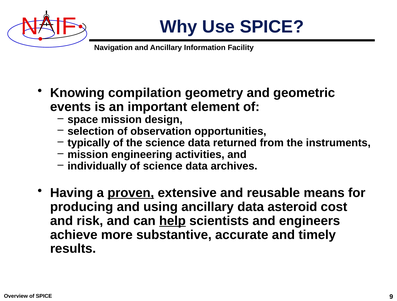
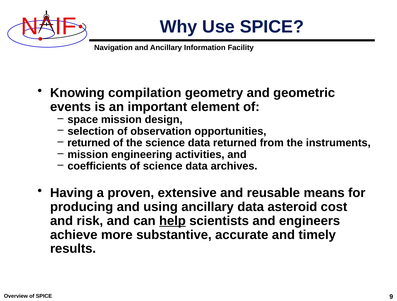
typically at (89, 143): typically -> returned
individually: individually -> coefficients
proven underline: present -> none
